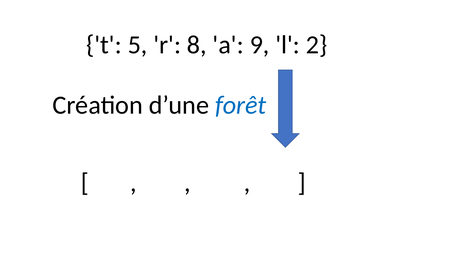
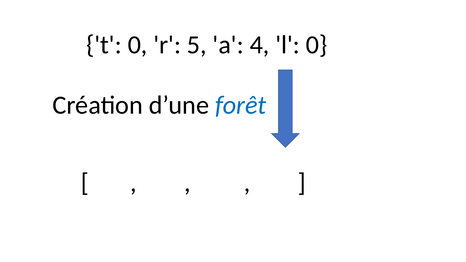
t 5: 5 -> 0
8: 8 -> 5
9: 9 -> 4
l 2: 2 -> 0
